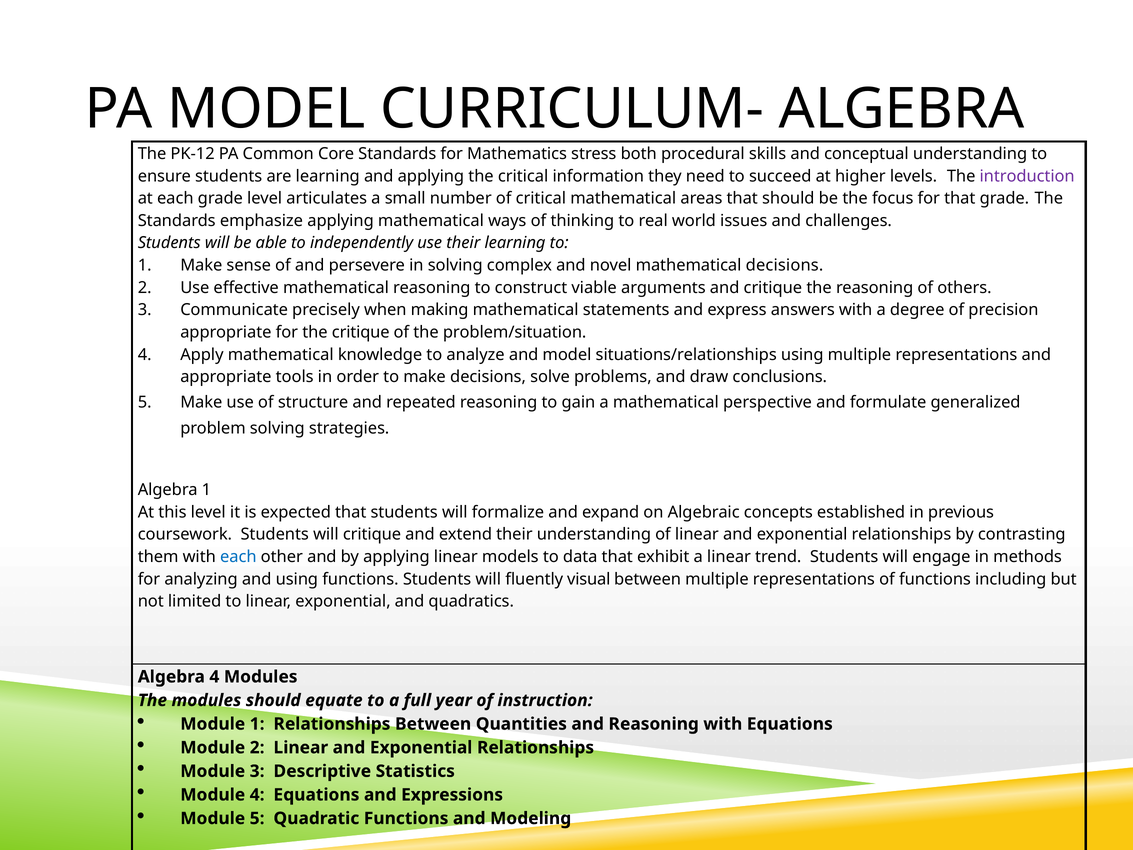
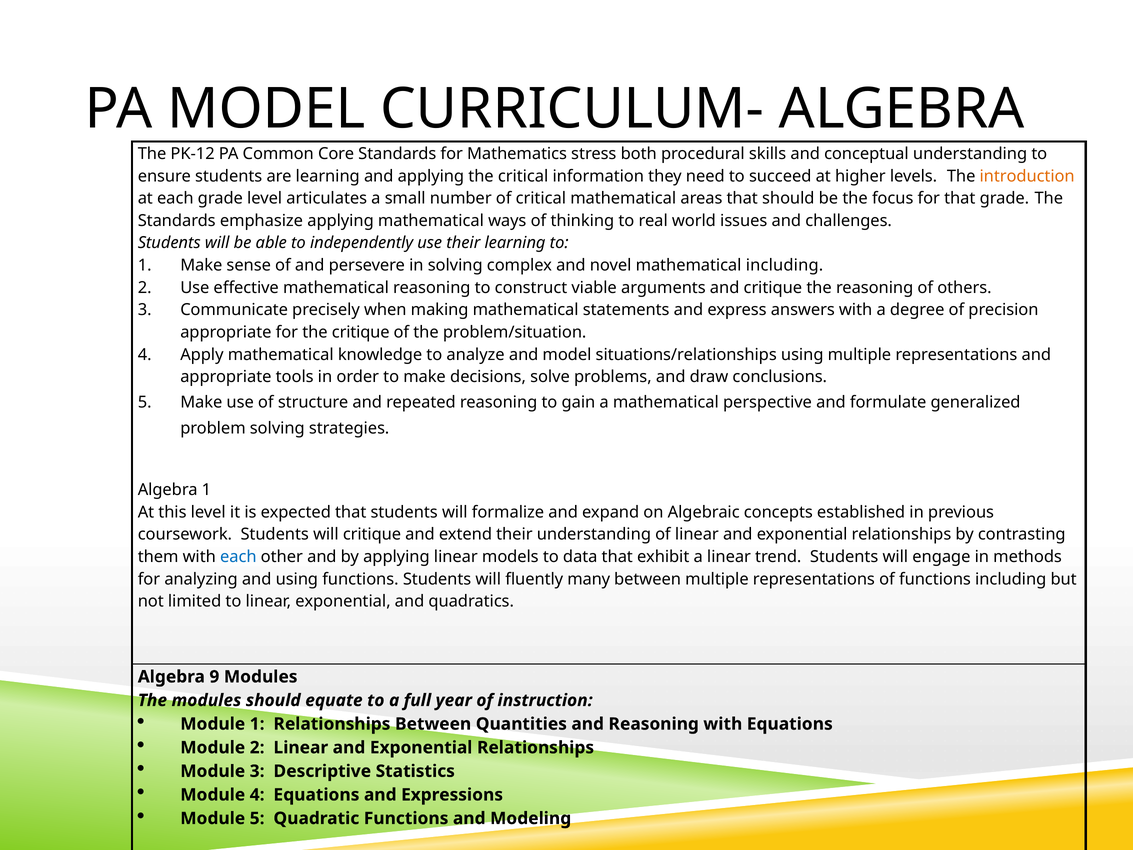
introduction colour: purple -> orange
mathematical decisions: decisions -> including
visual: visual -> many
Algebra 4: 4 -> 9
